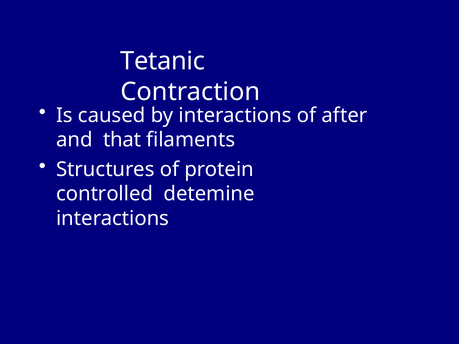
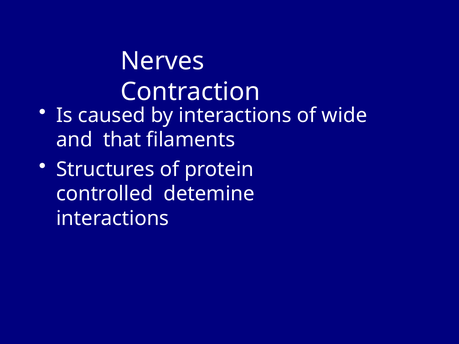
Tetanic: Tetanic -> Nerves
after: after -> wide
